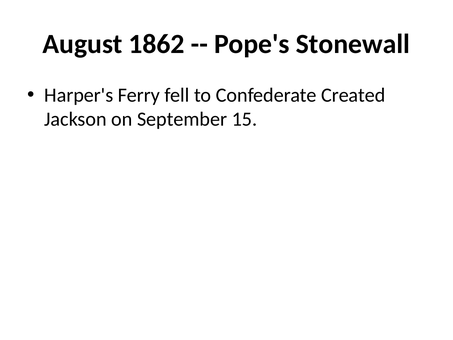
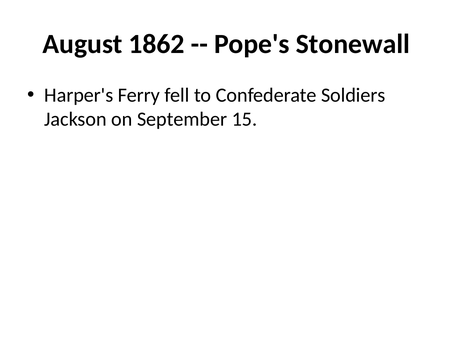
Created: Created -> Soldiers
